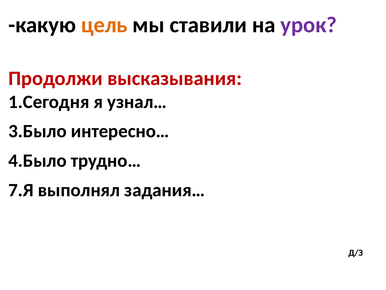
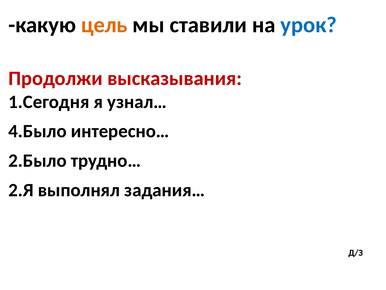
урок colour: purple -> blue
3.Было: 3.Было -> 4.Было
4.Было: 4.Было -> 2.Было
7.Я: 7.Я -> 2.Я
